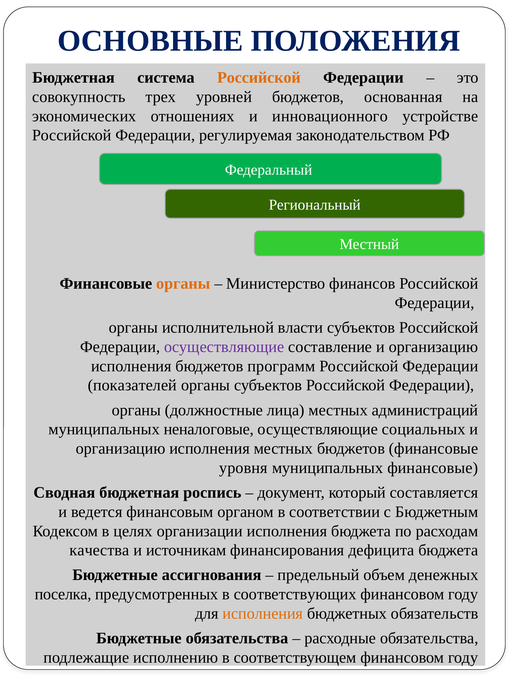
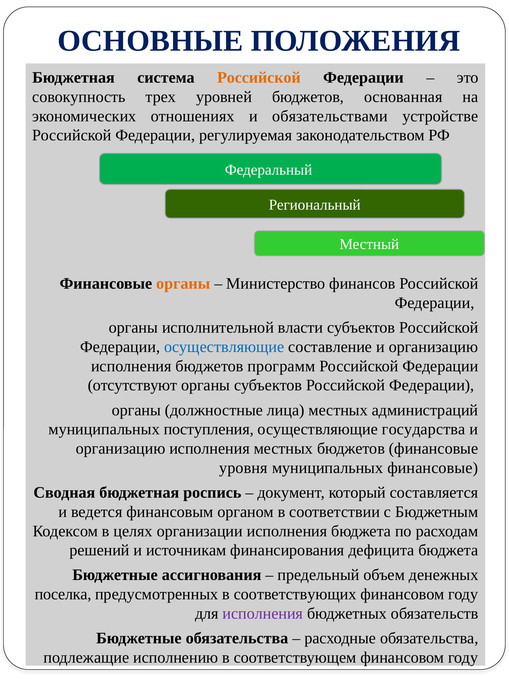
инновационного: инновационного -> обязательствами
осуществляющие at (224, 347) colour: purple -> blue
показателей: показателей -> отсутствуют
неналоговые: неналоговые -> поступления
социальных: социальных -> государства
качества: качества -> решений
исполнения at (263, 613) colour: orange -> purple
